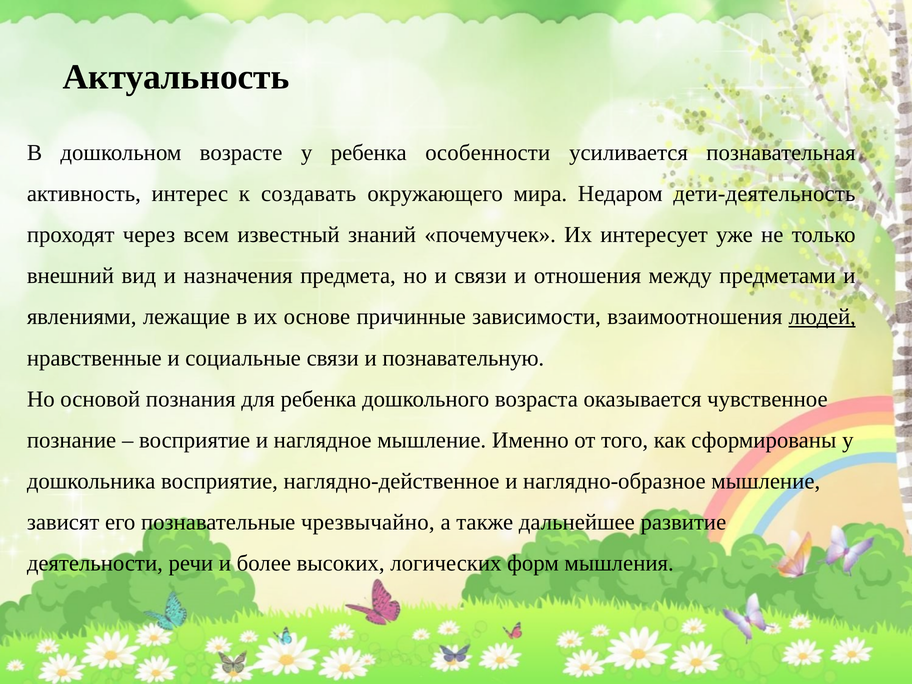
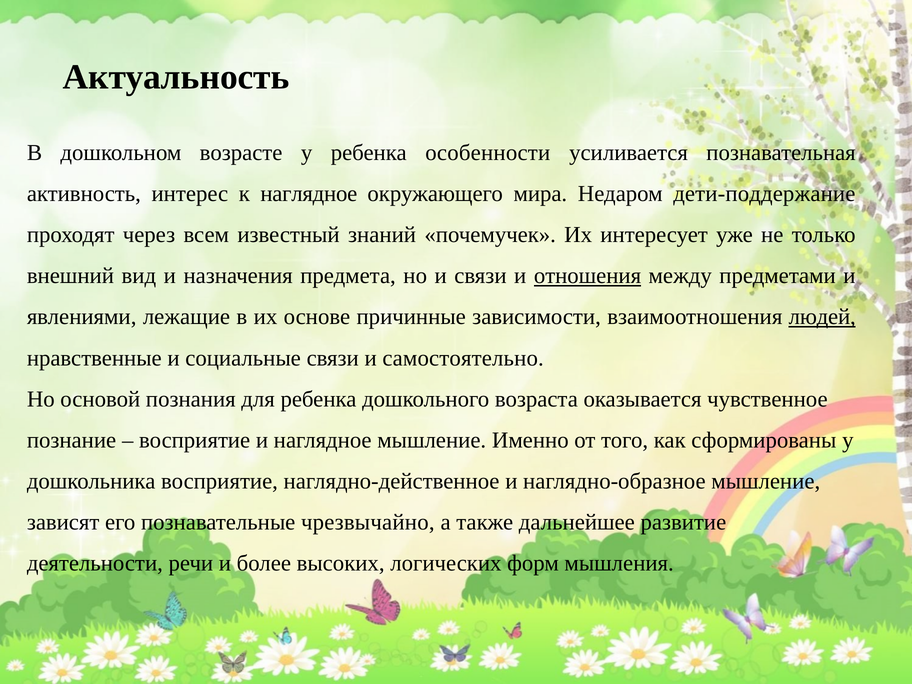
к создавать: создавать -> наглядное
дети-деятельность: дети-деятельность -> дети-поддержание
отношения underline: none -> present
познавательную: познавательную -> самостоятельно
